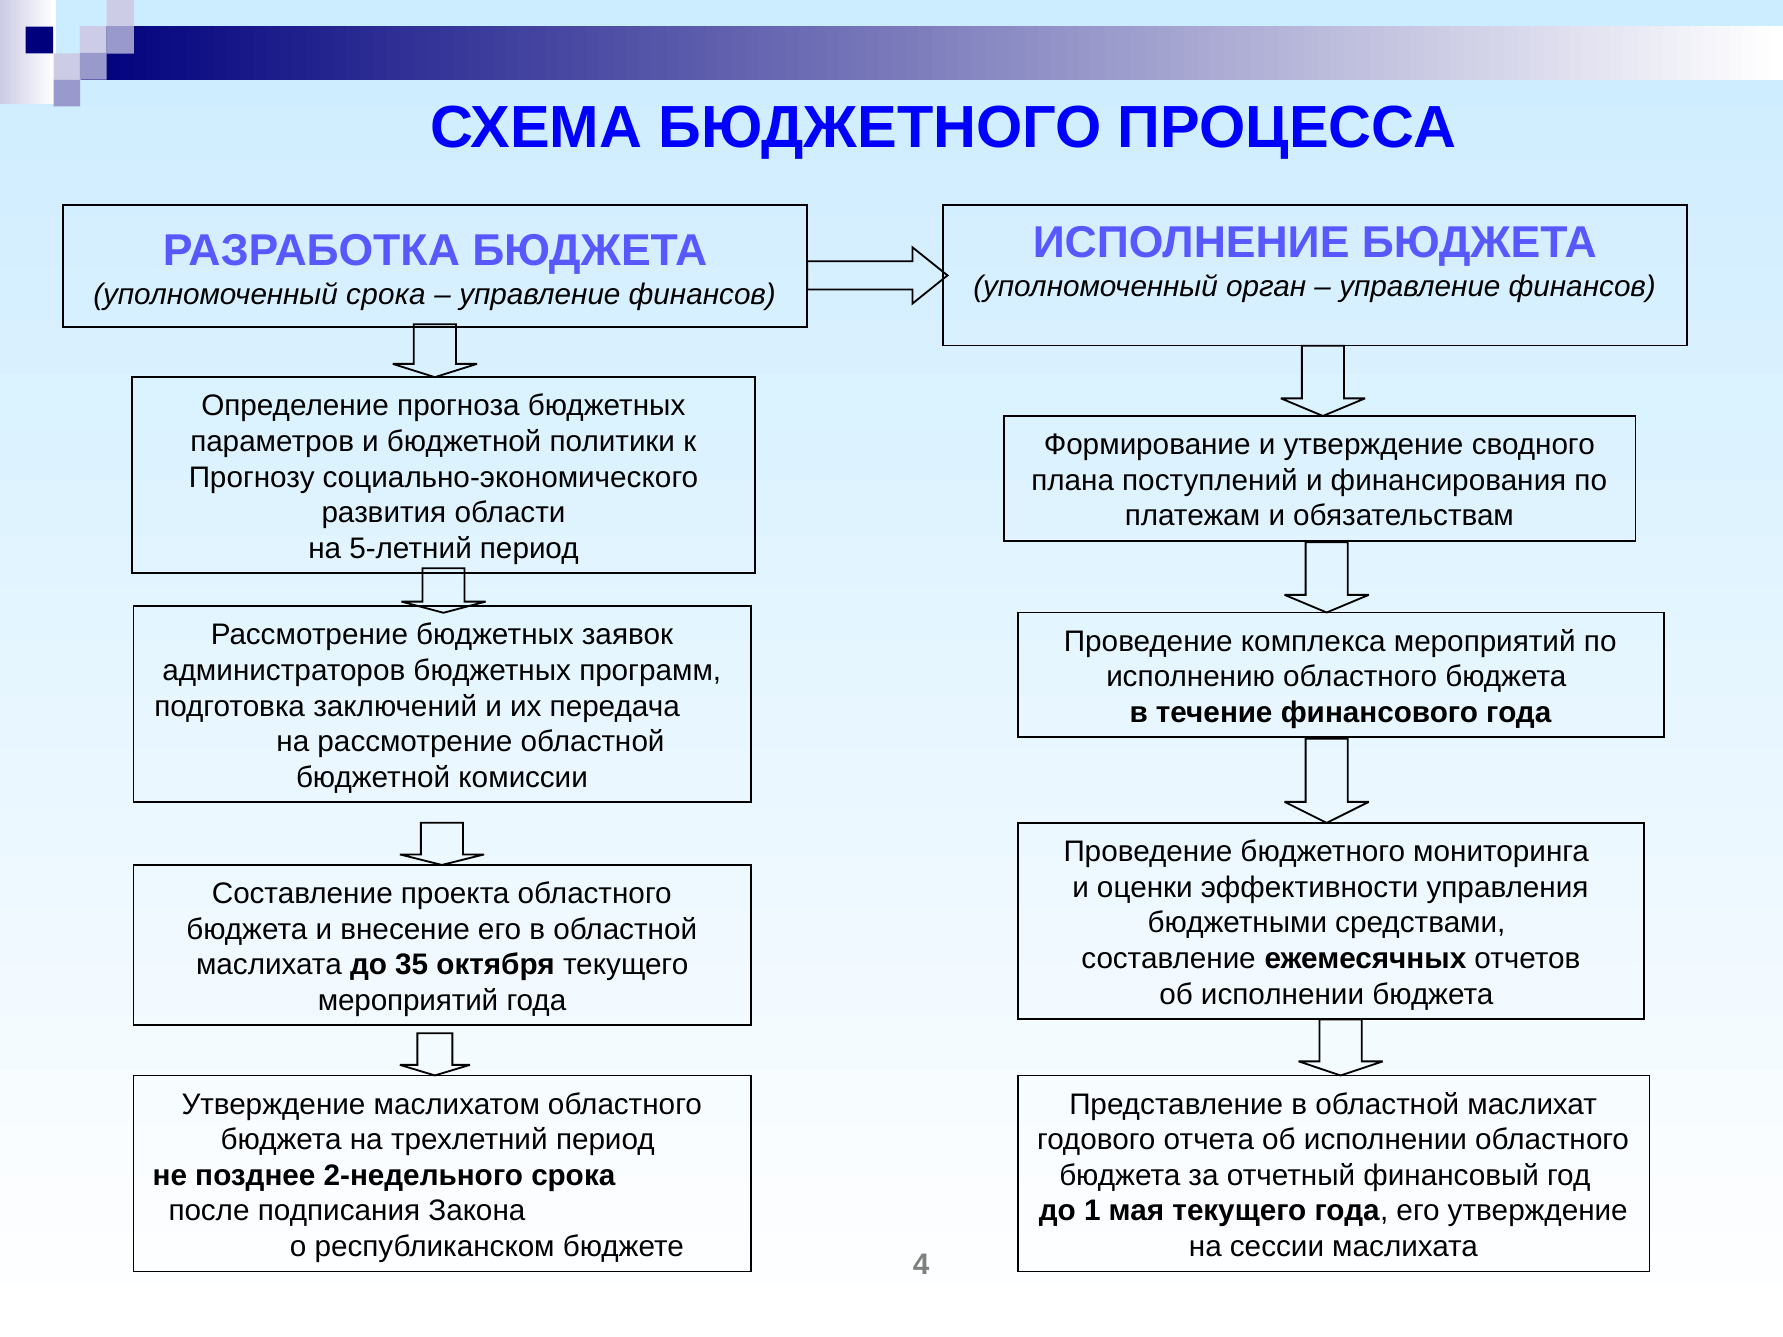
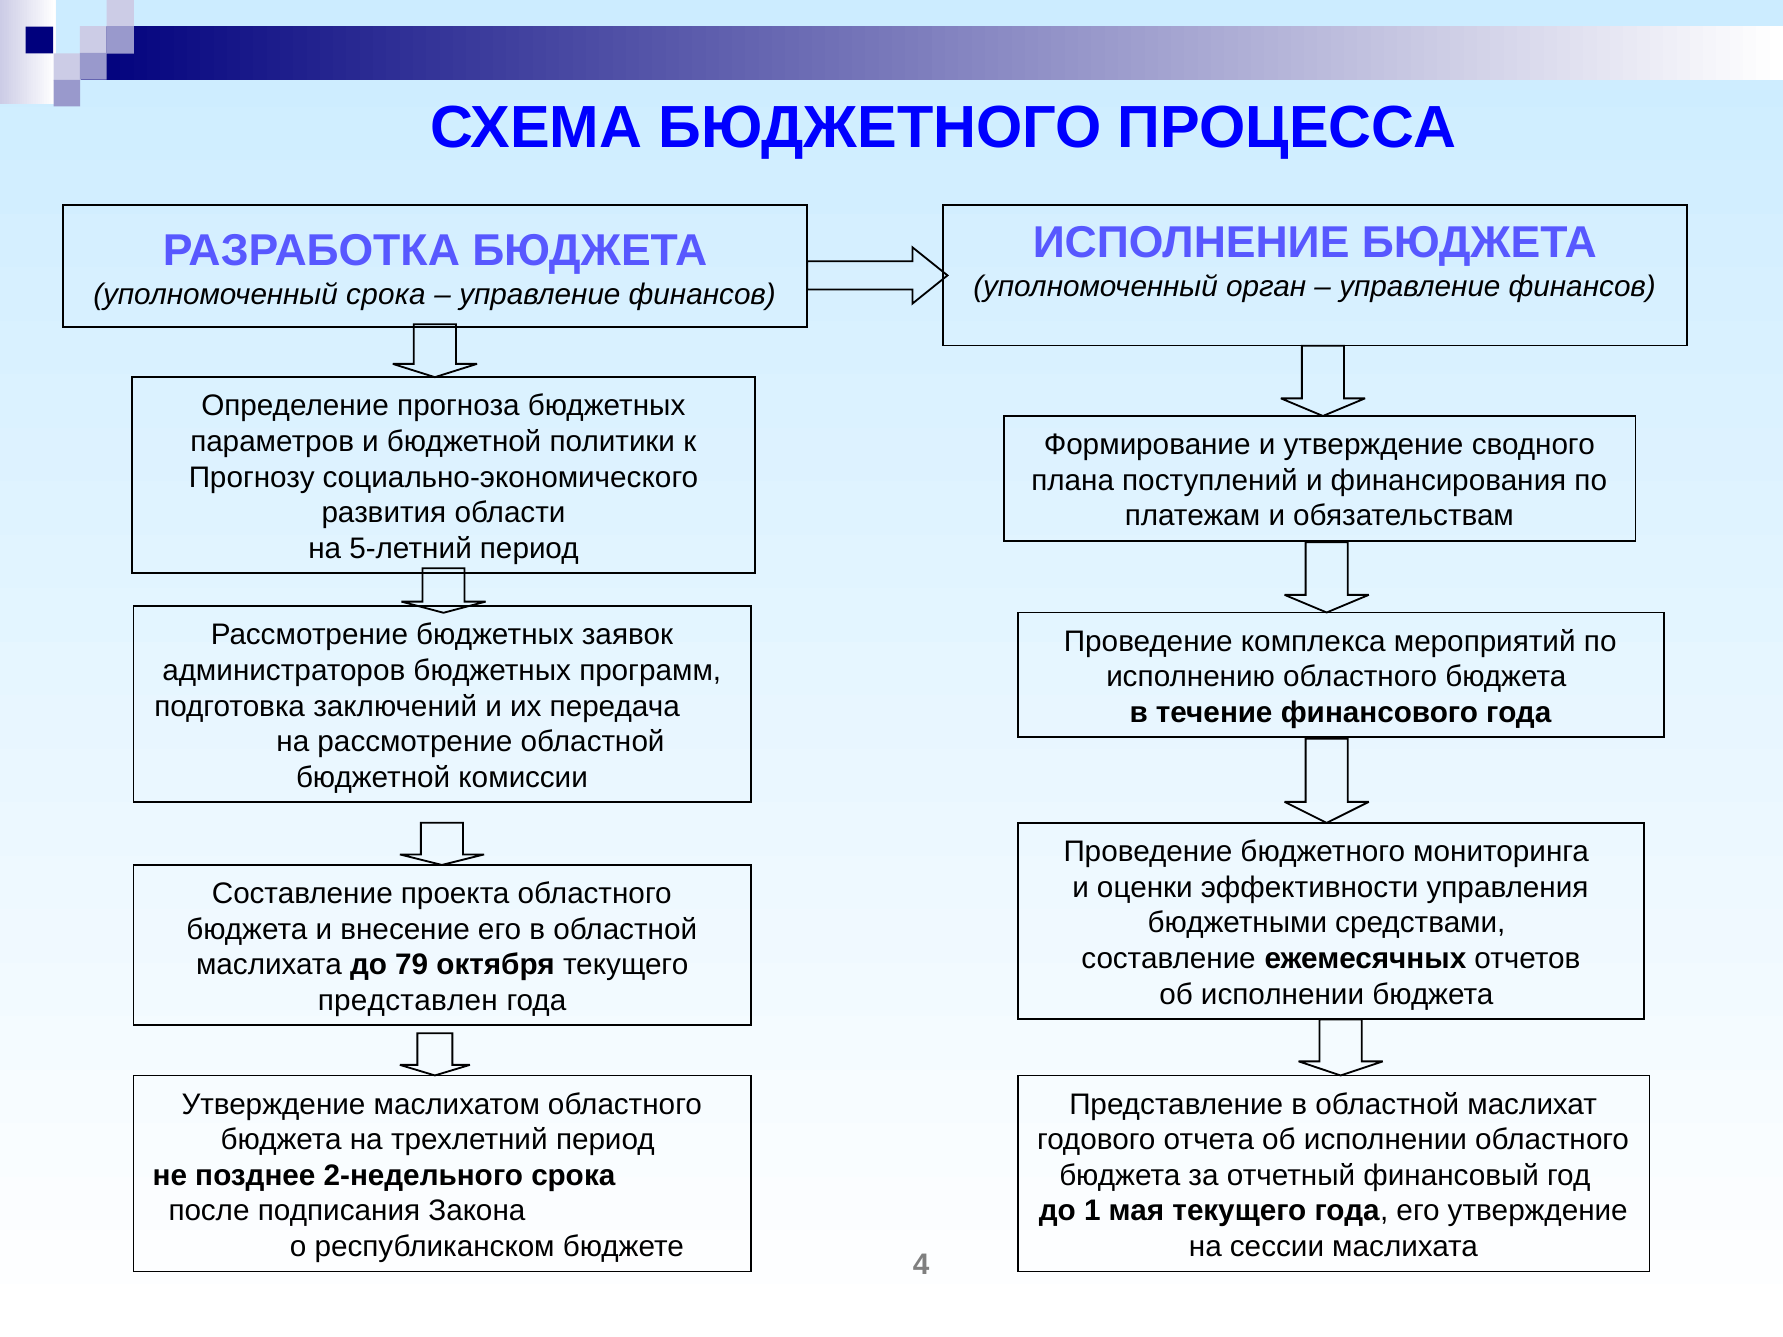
35: 35 -> 79
мероприятий at (408, 1001): мероприятий -> представлен
